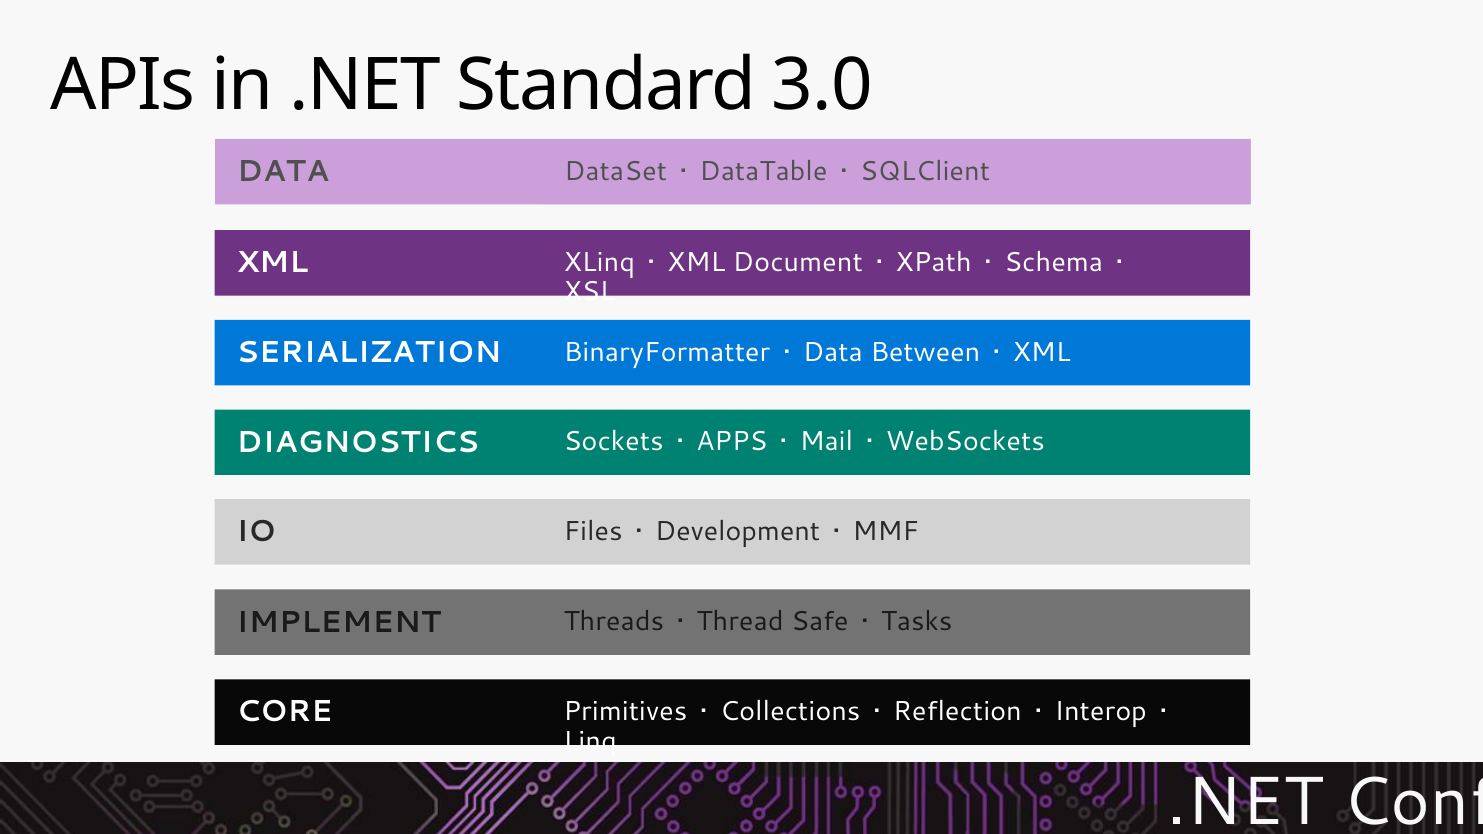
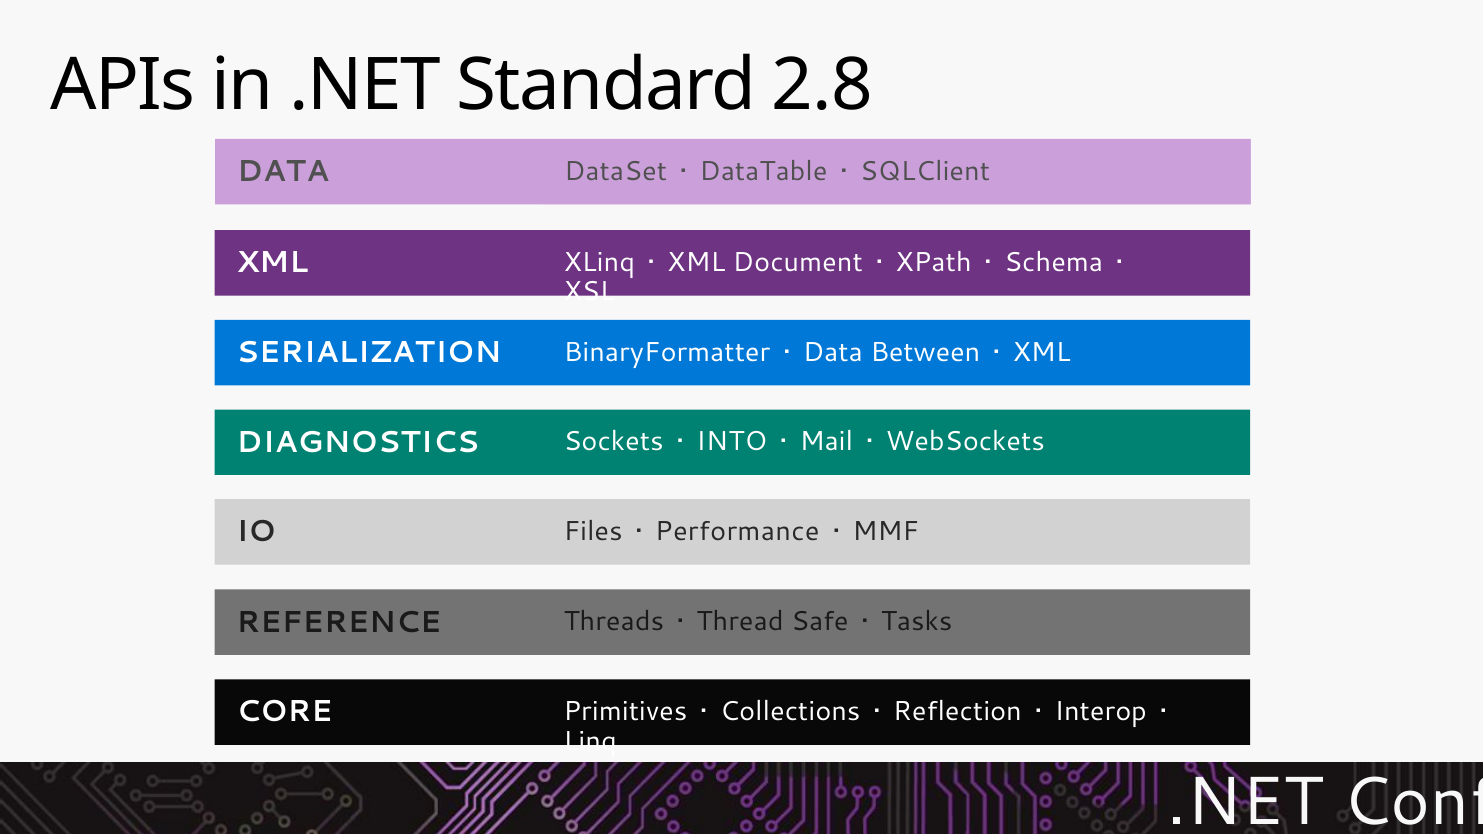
3.0: 3.0 -> 2.8
APPS: APPS -> INTO
Development: Development -> Performance
IMPLEMENT: IMPLEMENT -> REFERENCE
